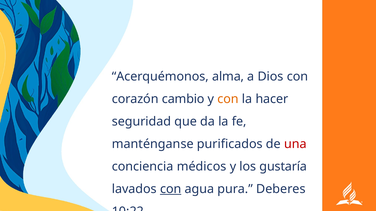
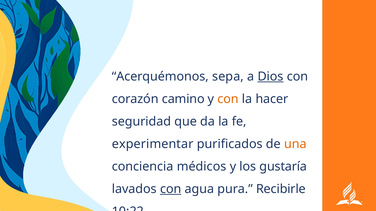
alma: alma -> sepa
Dios underline: none -> present
cambio: cambio -> camino
manténganse: manténganse -> experimentar
una colour: red -> orange
Deberes: Deberes -> Recibirle
